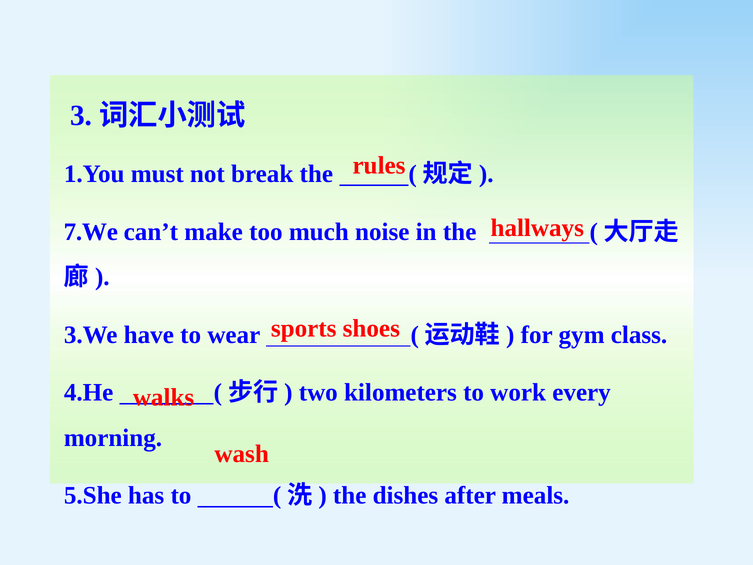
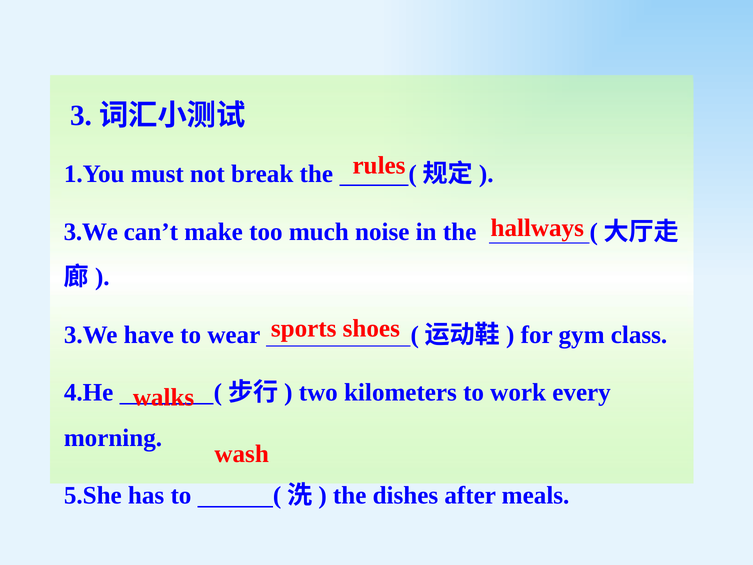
7.We at (91, 232): 7.We -> 3.We
